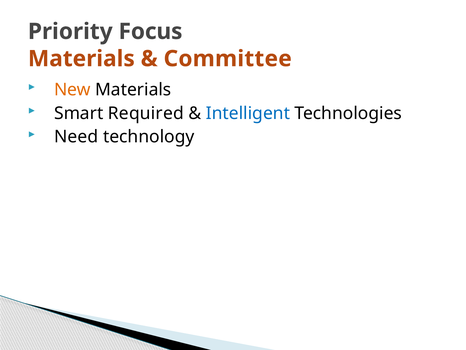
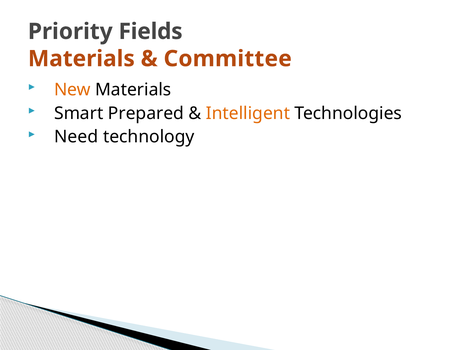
Focus: Focus -> Fields
Required: Required -> Prepared
Intelligent colour: blue -> orange
